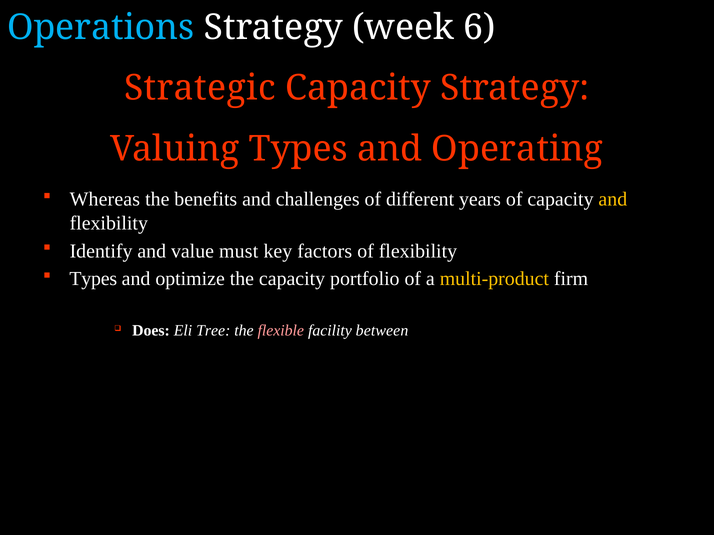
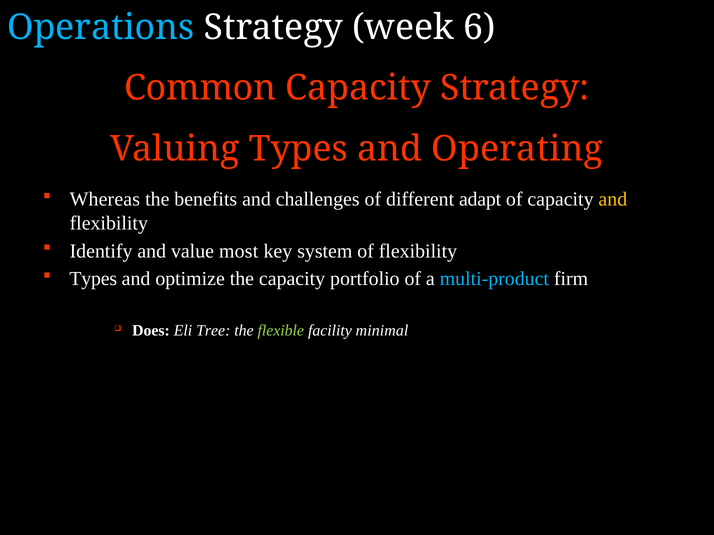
Strategic: Strategic -> Common
years: years -> adapt
must: must -> most
factors: factors -> system
multi-product colour: yellow -> light blue
flexible colour: pink -> light green
between: between -> minimal
